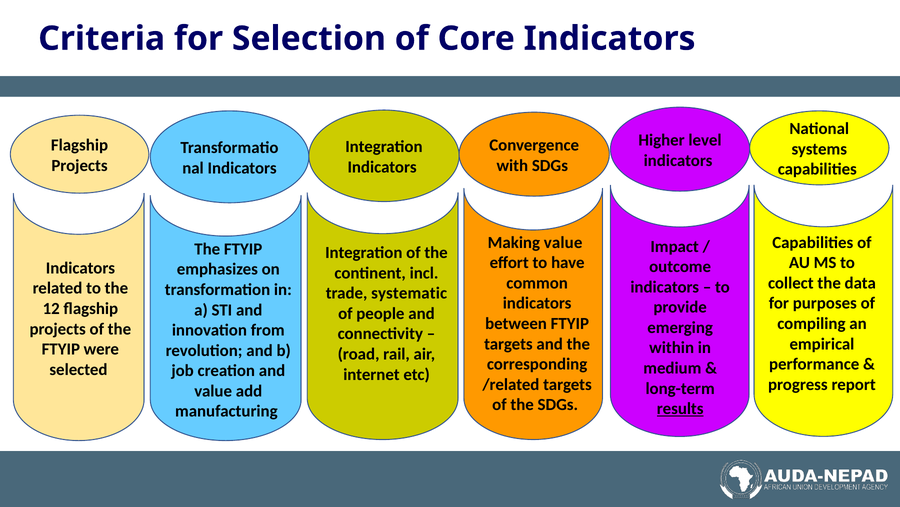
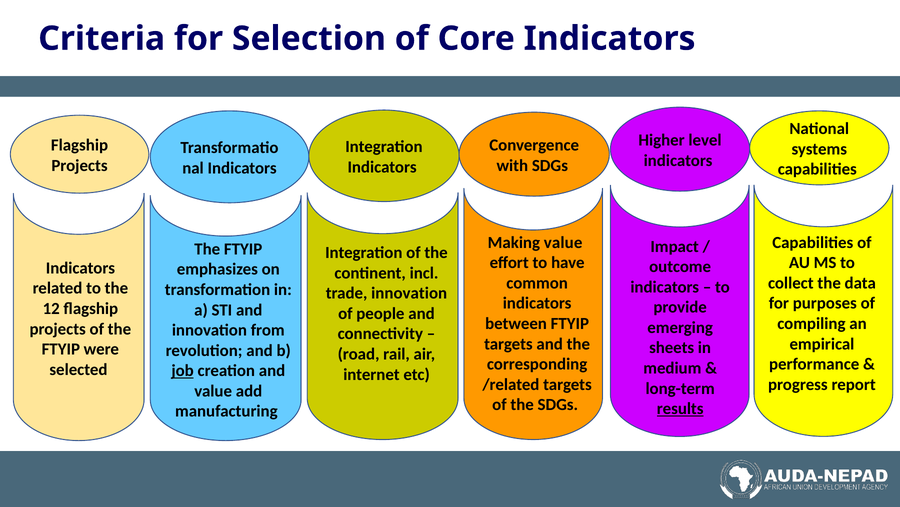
trade systematic: systematic -> innovation
within: within -> sheets
job underline: none -> present
